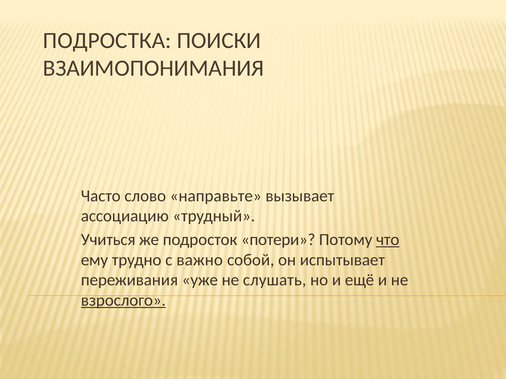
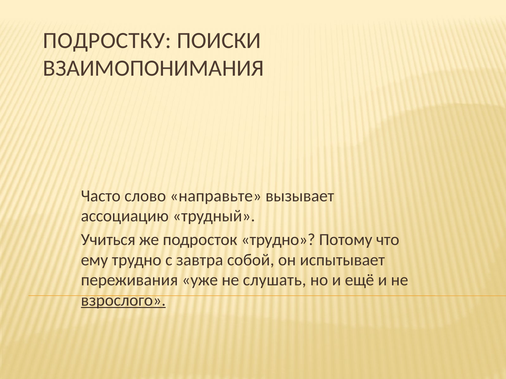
ПОДРОСТКА: ПОДРОСТКА -> ПОДРОСТКУ
подросток потери: потери -> трудно
что underline: present -> none
важно: важно -> завтра
